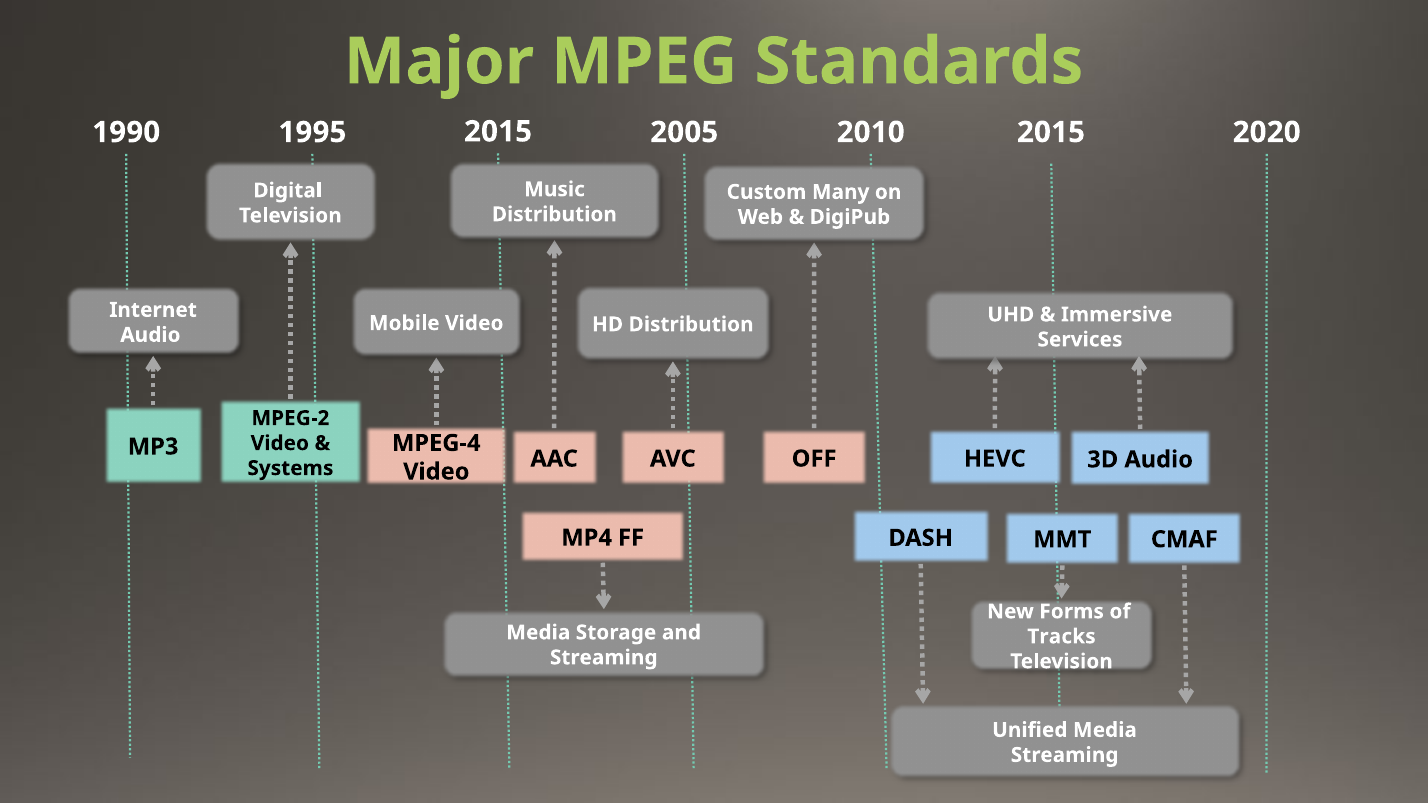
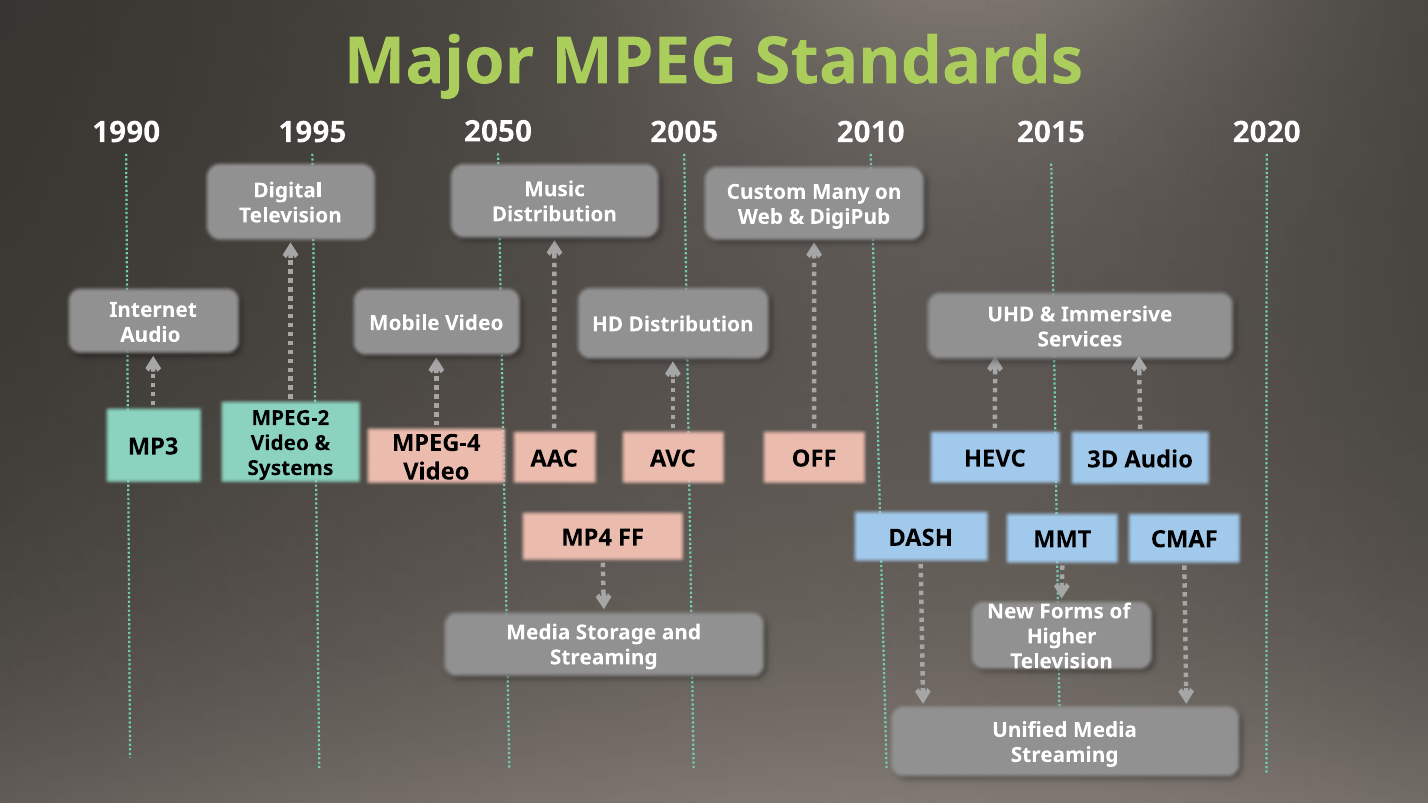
1990 2015: 2015 -> 2050
Tracks: Tracks -> Higher
